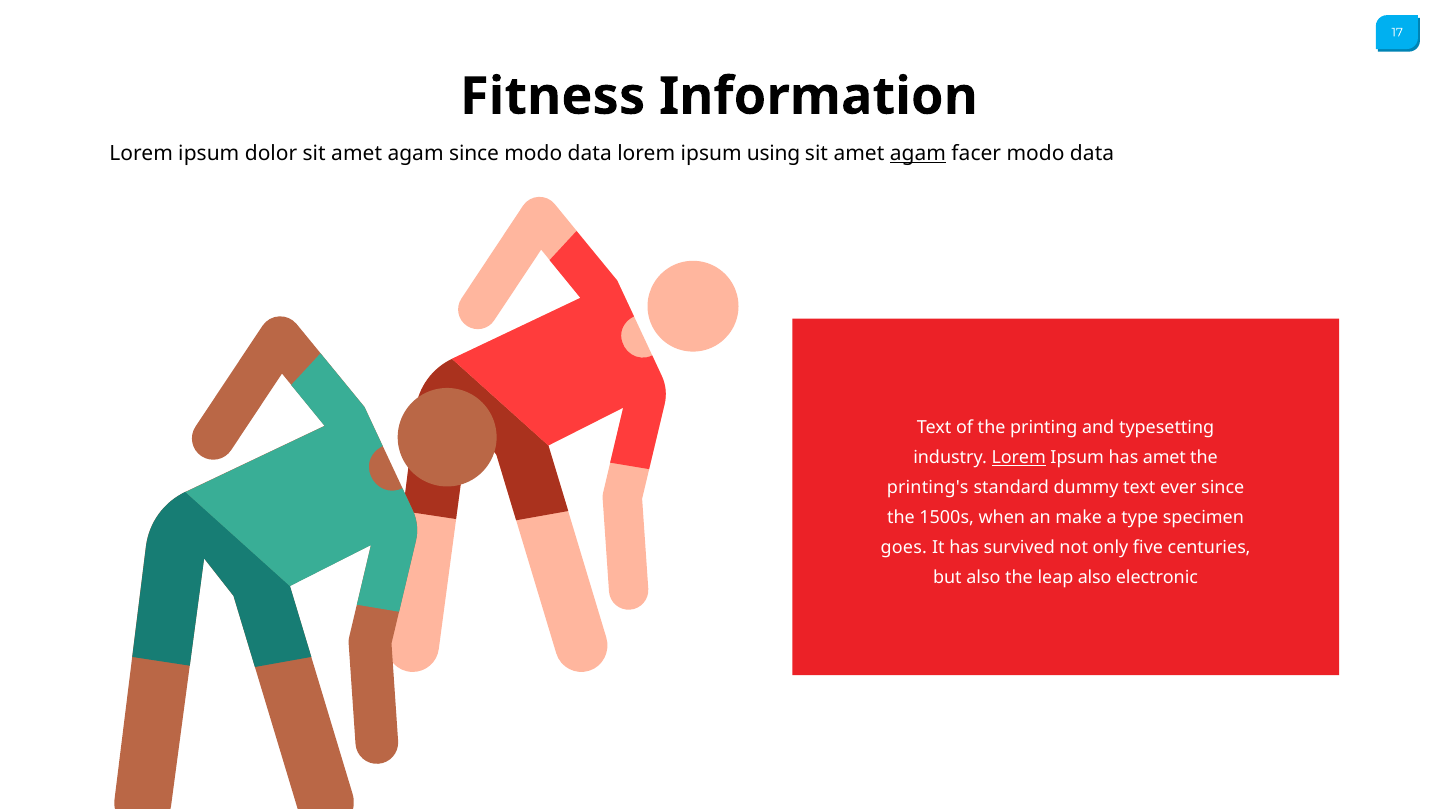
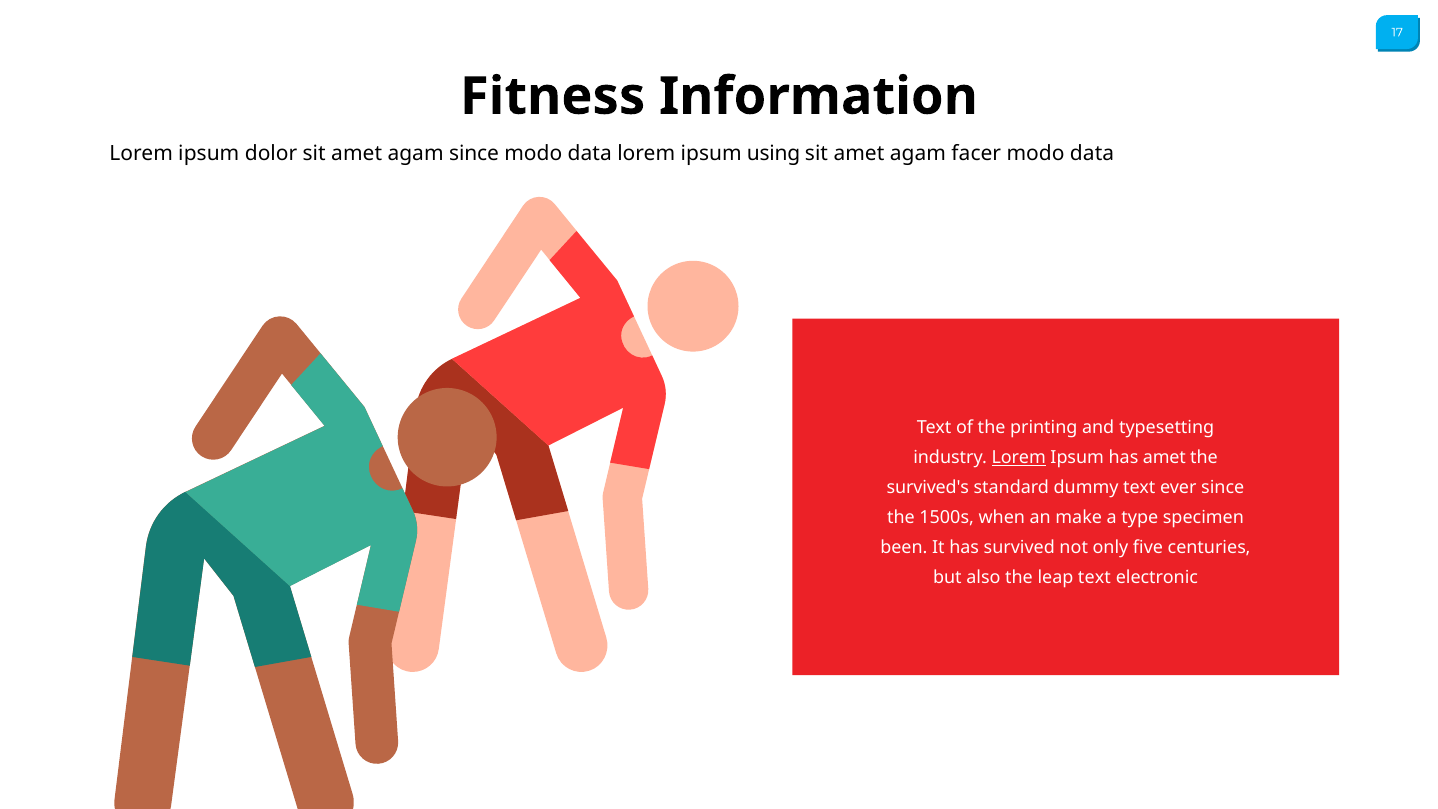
agam at (918, 153) underline: present -> none
printing's: printing's -> survived's
goes: goes -> been
leap also: also -> text
